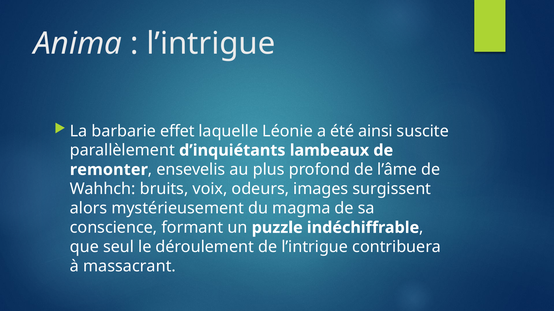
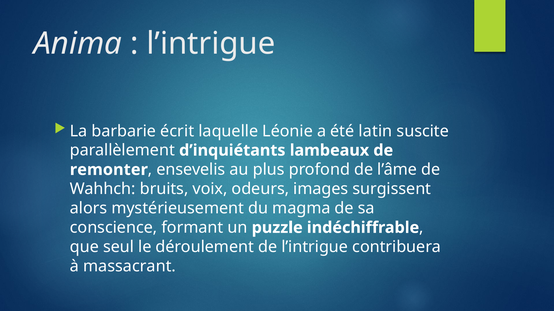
effet: effet -> écrit
ainsi: ainsi -> latin
